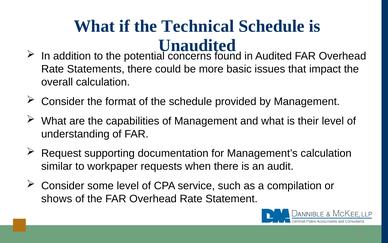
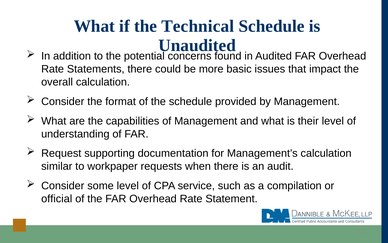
shows: shows -> official
